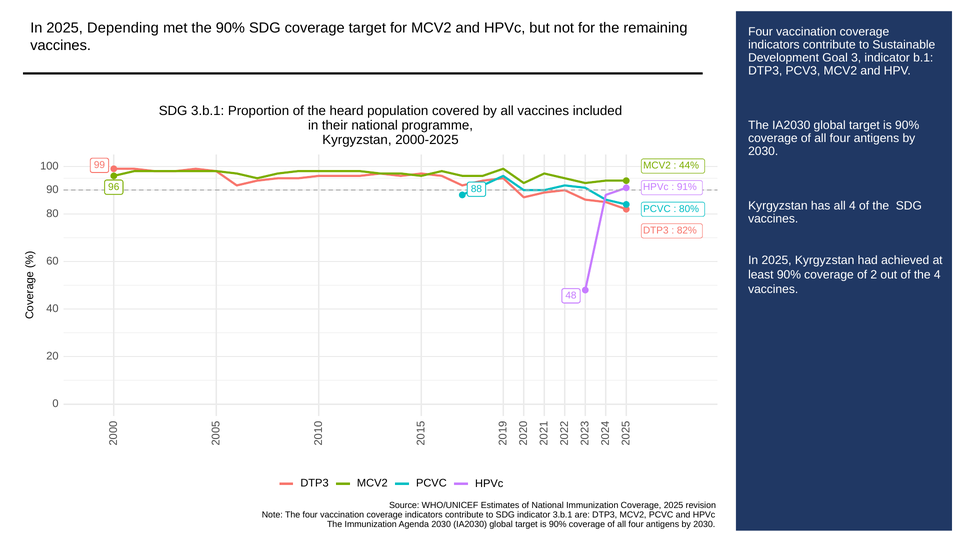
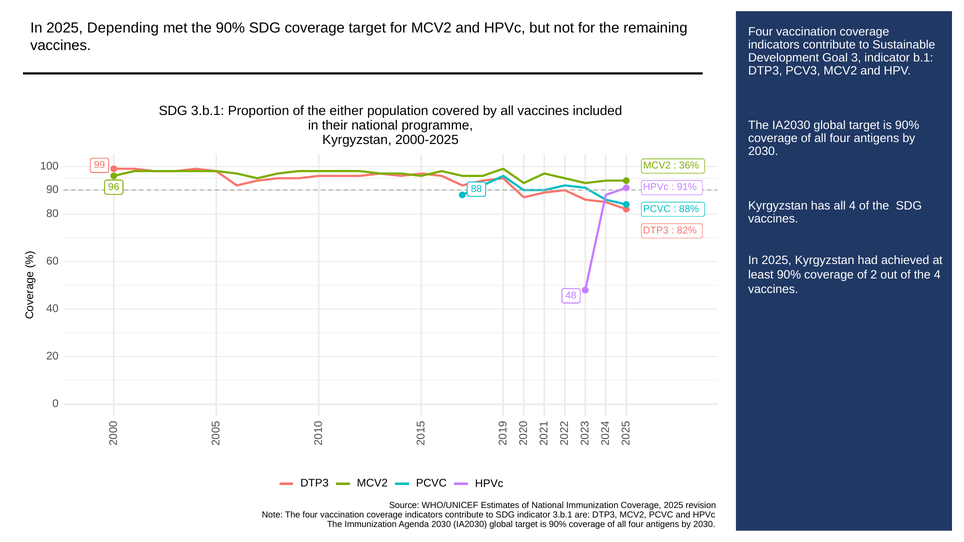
heard: heard -> either
44%: 44% -> 36%
80%: 80% -> 88%
